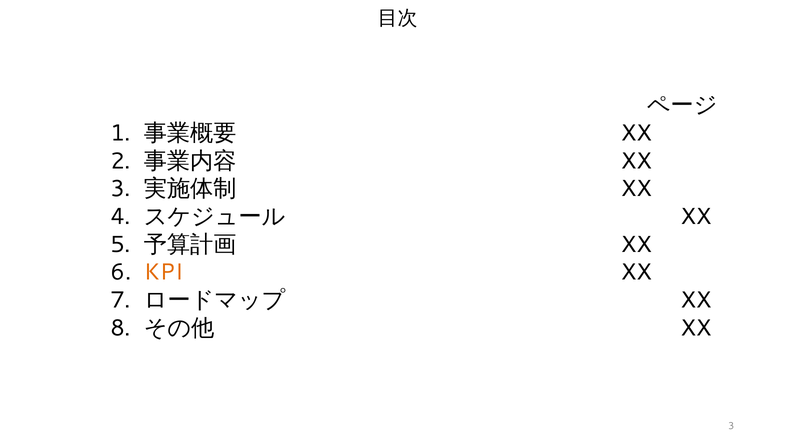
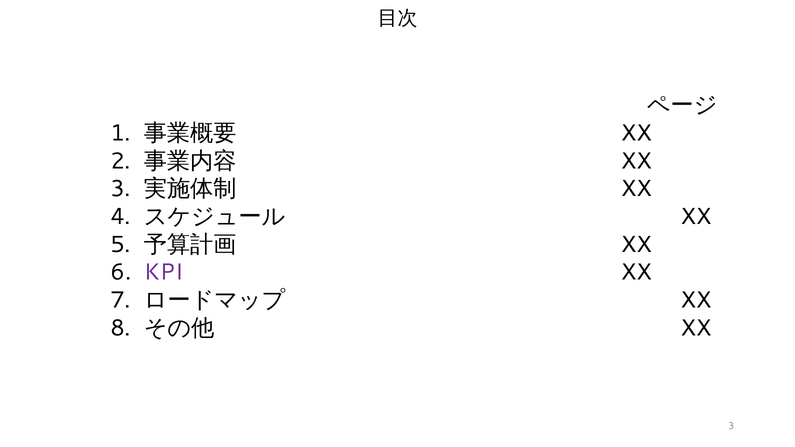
KPI colour: orange -> purple
